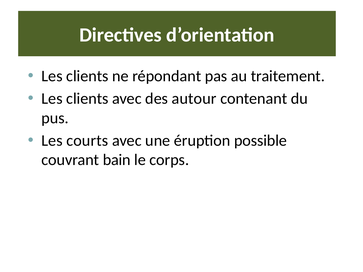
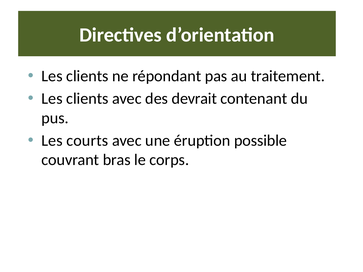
autour: autour -> devrait
bain: bain -> bras
